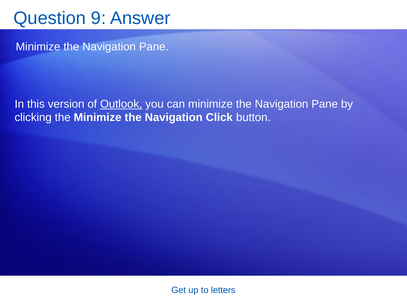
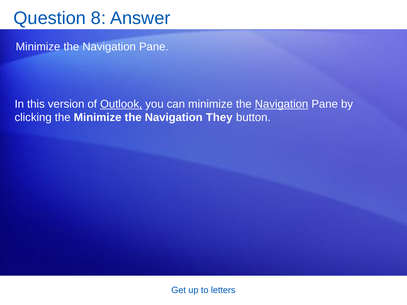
9: 9 -> 8
Navigation at (282, 104) underline: none -> present
Click: Click -> They
